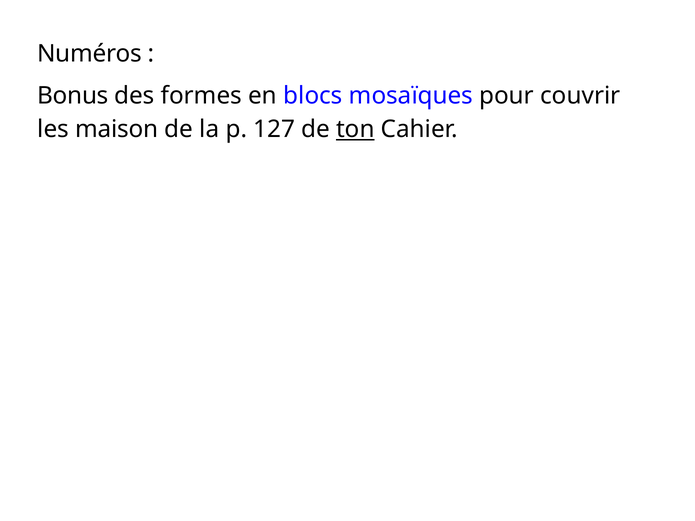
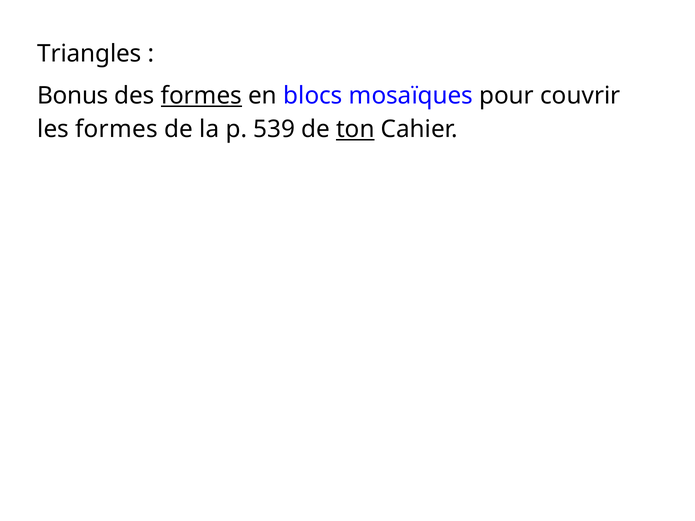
Numéros: Numéros -> Triangles
formes at (201, 96) underline: none -> present
les maison: maison -> formes
127: 127 -> 539
